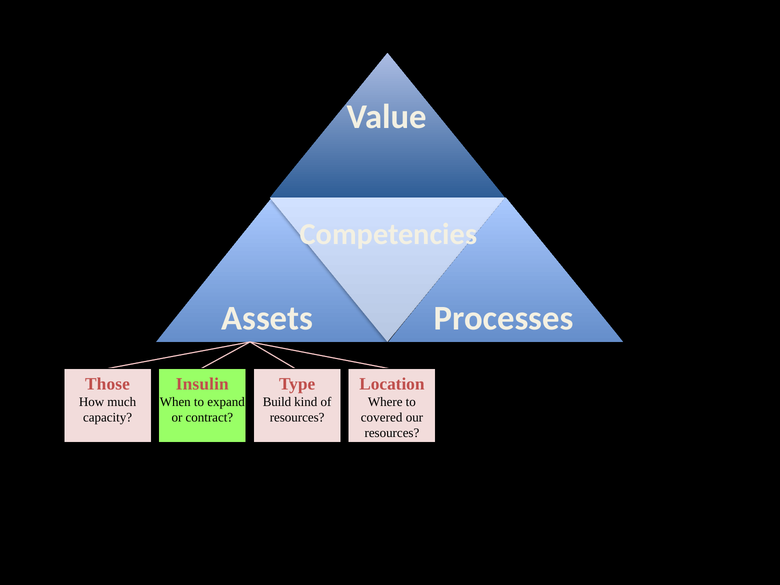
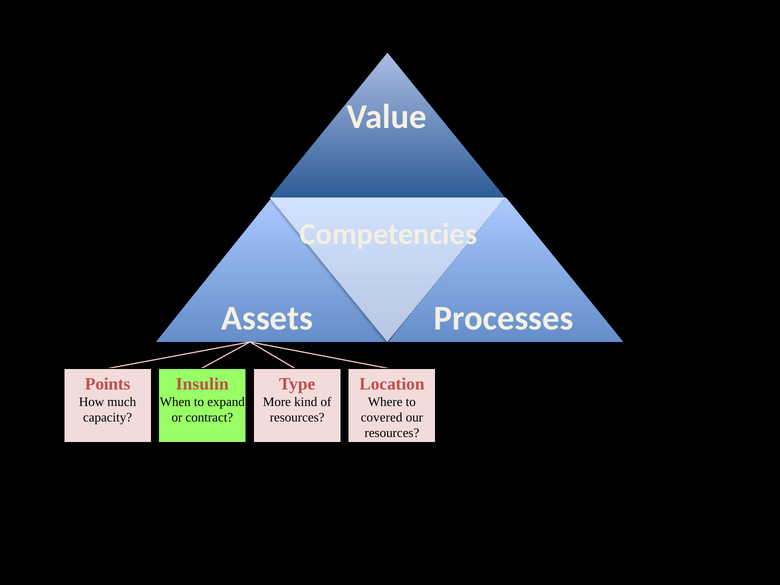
Those: Those -> Points
Build: Build -> More
